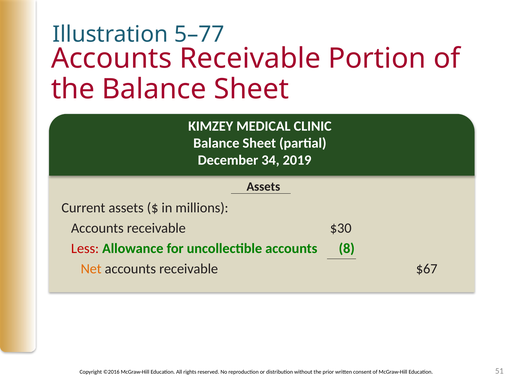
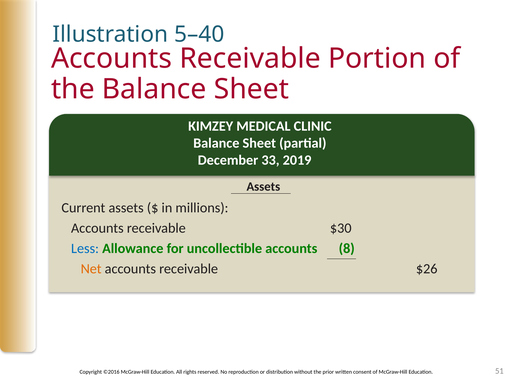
5–77: 5–77 -> 5–40
34: 34 -> 33
Less colour: red -> blue
$67: $67 -> $26
